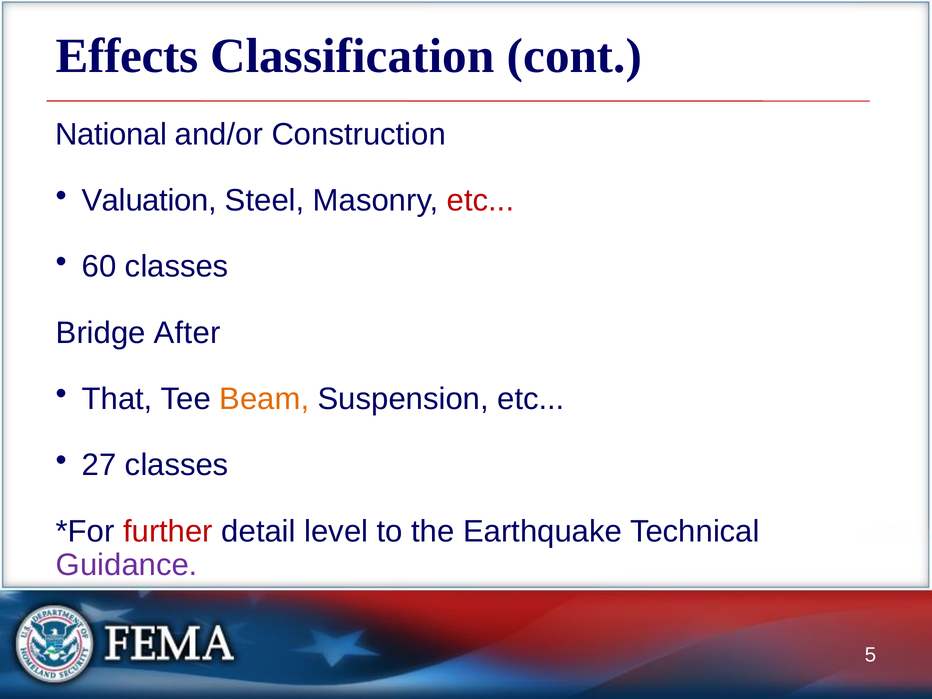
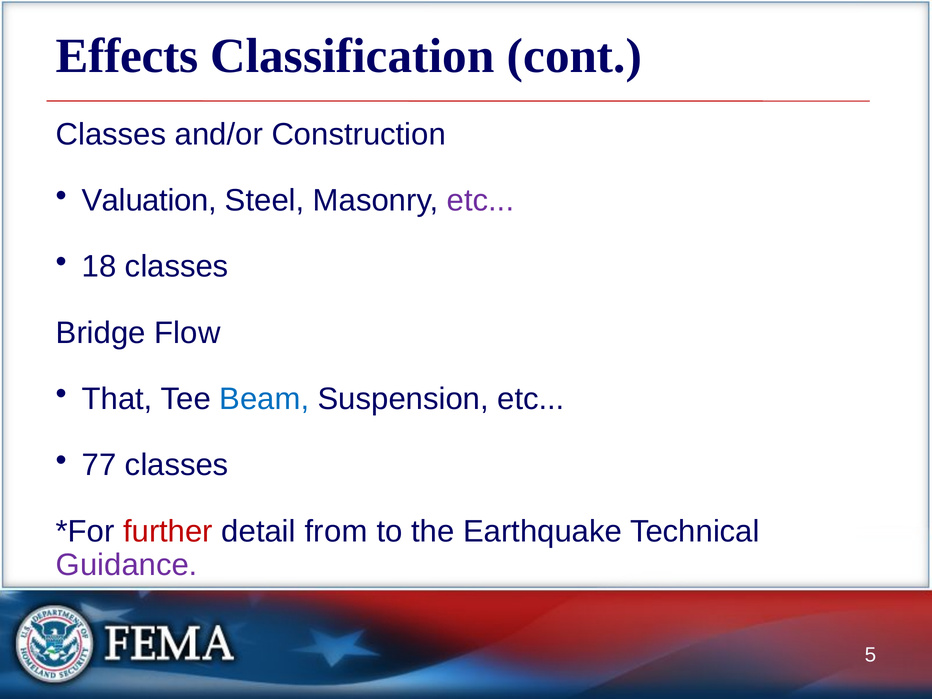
National at (111, 134): National -> Classes
etc at (481, 201) colour: red -> purple
60: 60 -> 18
After: After -> Flow
Beam colour: orange -> blue
27: 27 -> 77
level: level -> from
